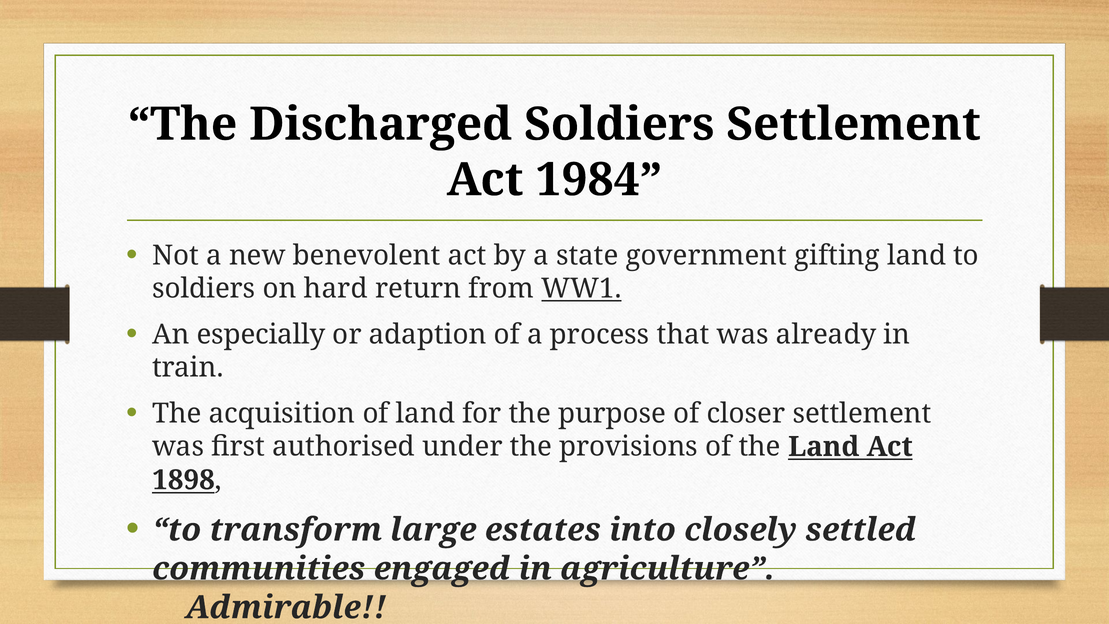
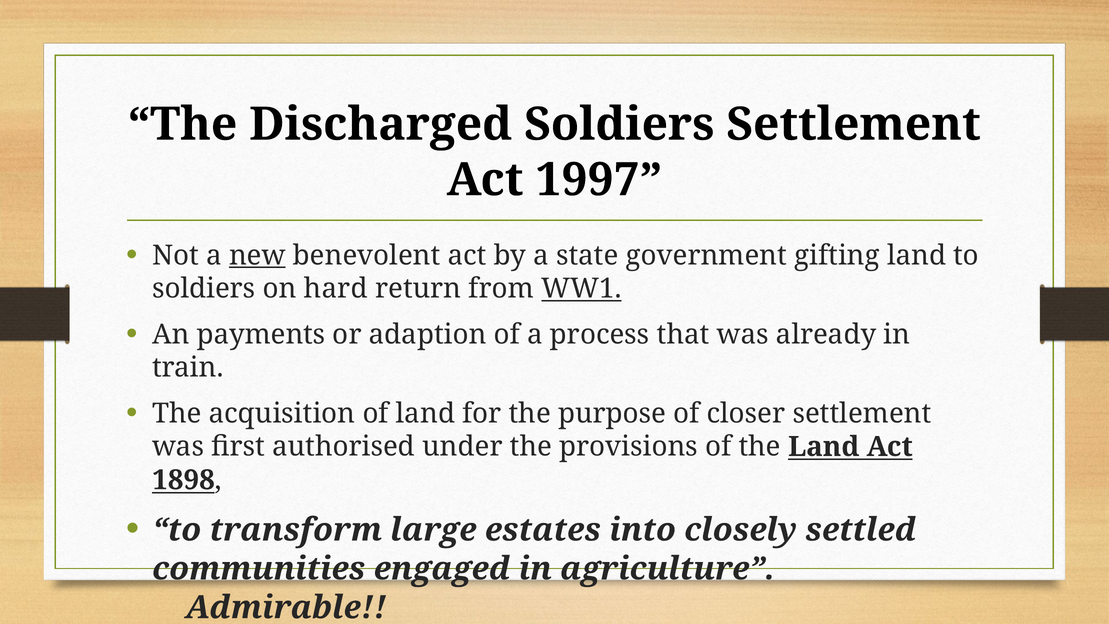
1984: 1984 -> 1997
new underline: none -> present
especially: especially -> payments
